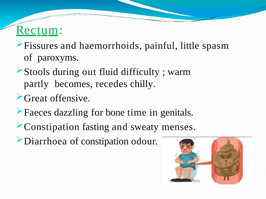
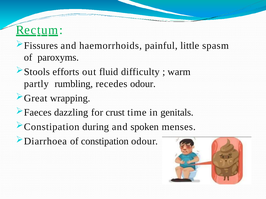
during: during -> efforts
becomes: becomes -> rumbling
recedes chilly: chilly -> odour
offensive: offensive -> wrapping
bone: bone -> crust
fasting: fasting -> during
sweaty: sweaty -> spoken
